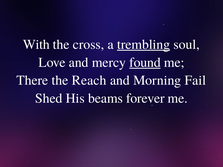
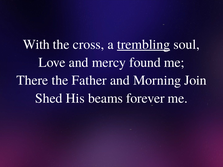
found underline: present -> none
Reach: Reach -> Father
Fail: Fail -> Join
